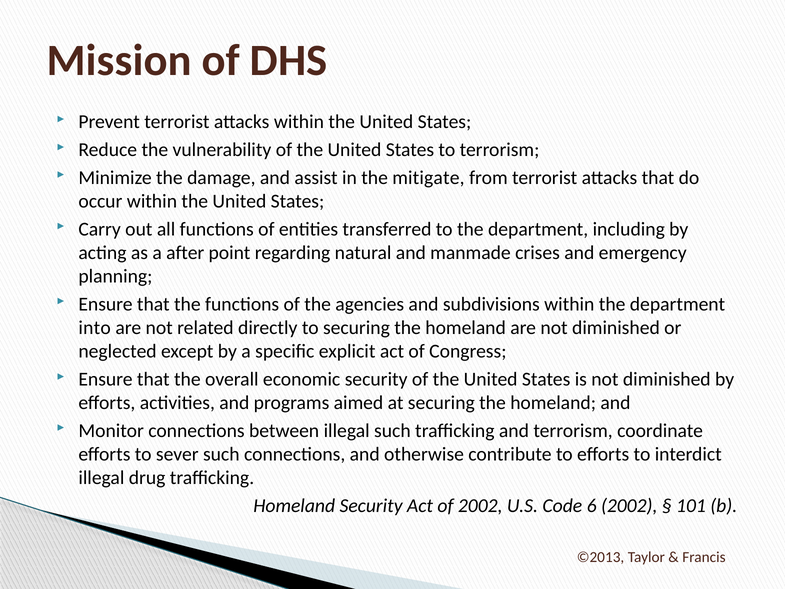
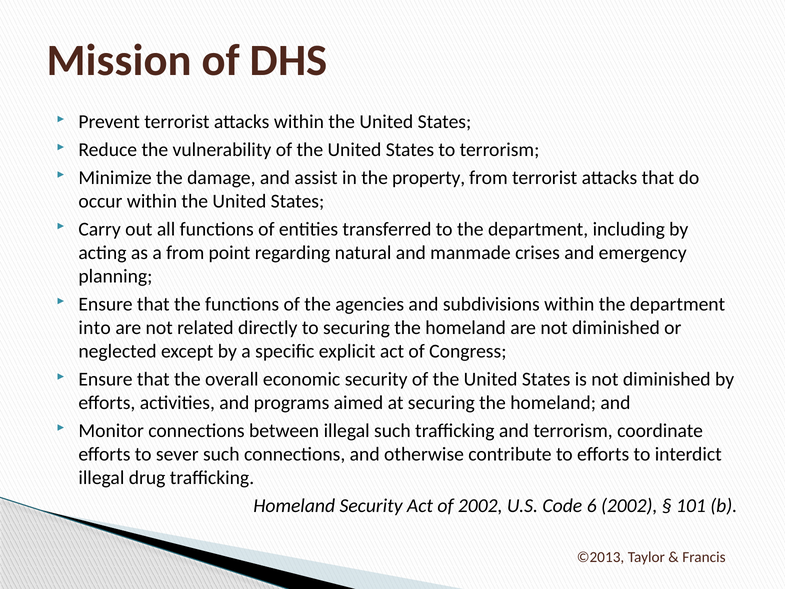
mitigate: mitigate -> property
a after: after -> from
